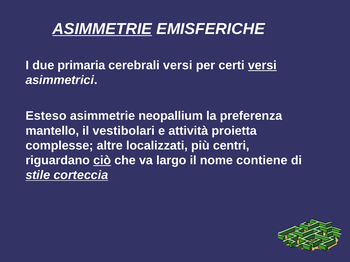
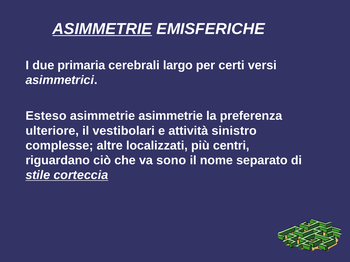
cerebrali versi: versi -> largo
versi at (262, 65) underline: present -> none
asimmetrie neopallium: neopallium -> asimmetrie
mantello: mantello -> ulteriore
proietta: proietta -> sinistro
ciò underline: present -> none
largo: largo -> sono
contiene: contiene -> separato
